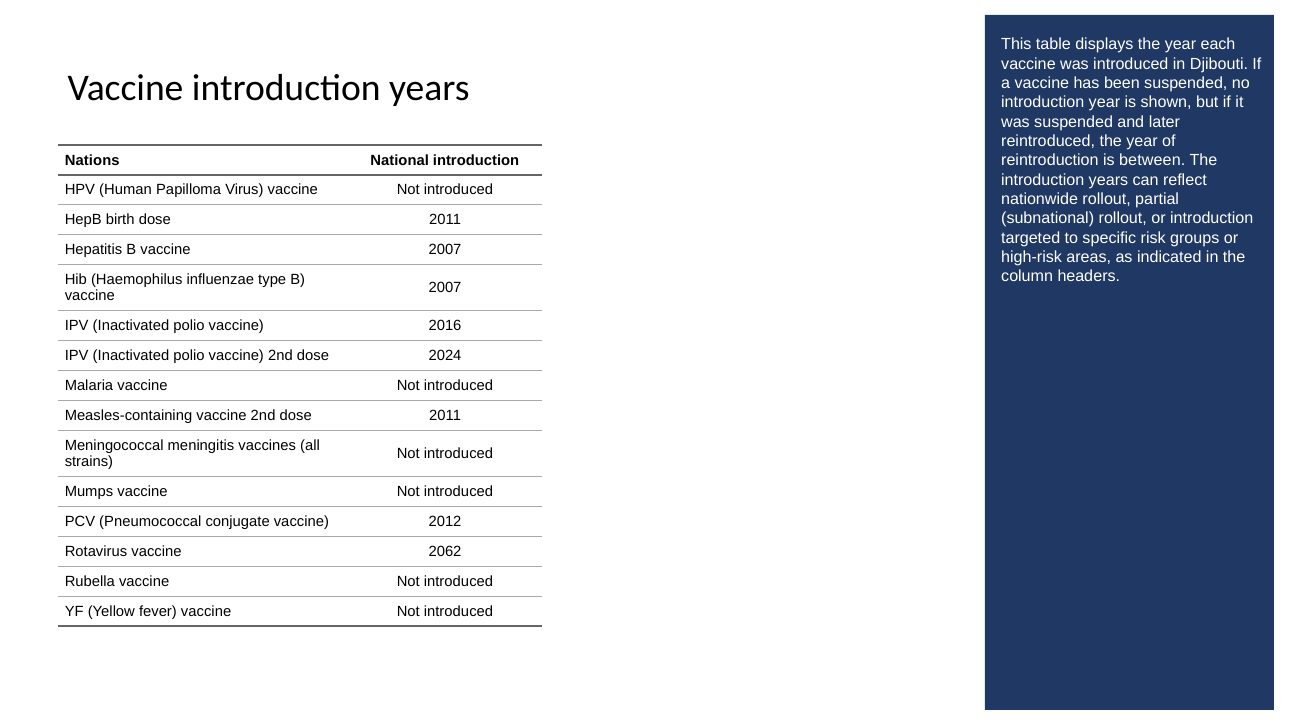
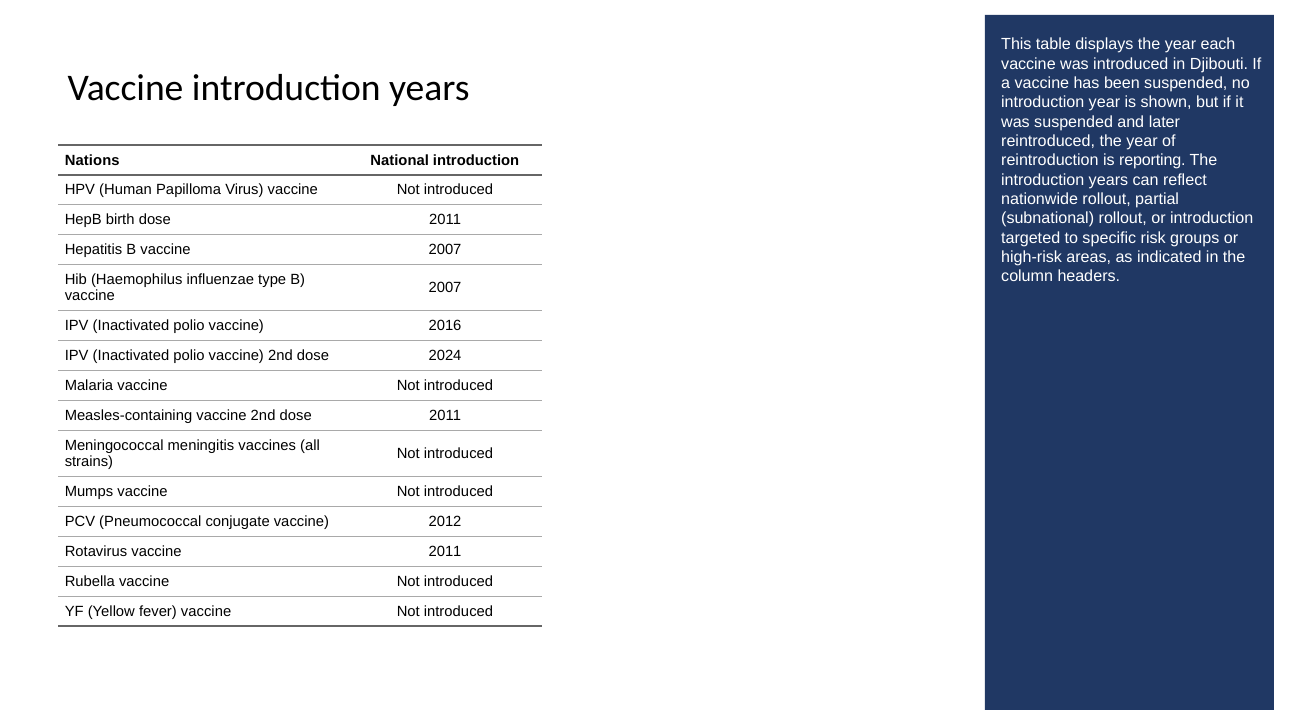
between: between -> reporting
vaccine 2062: 2062 -> 2011
